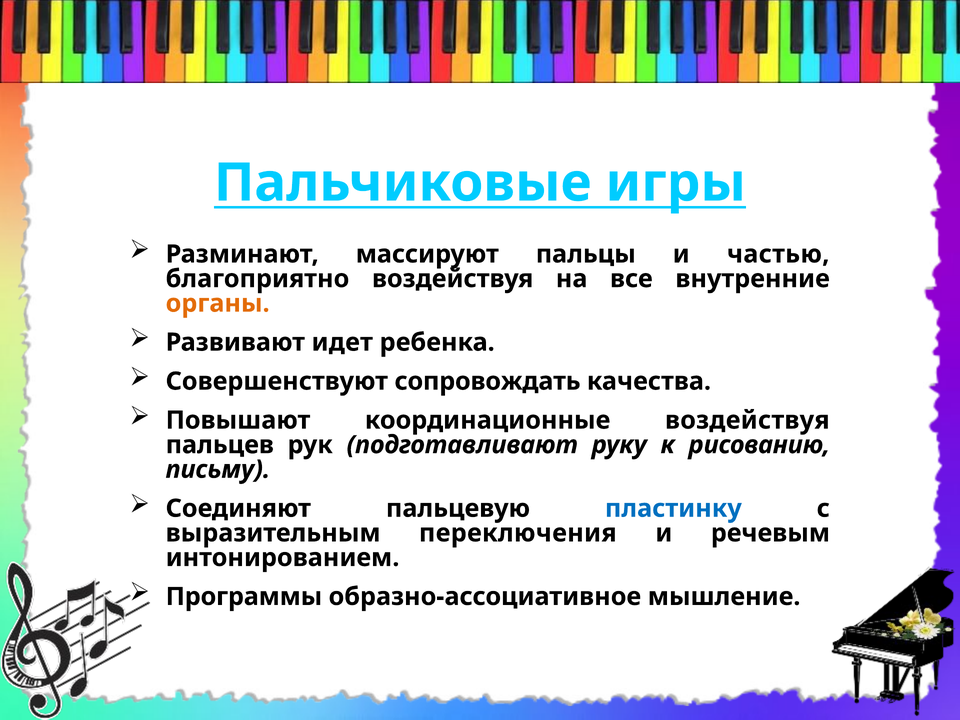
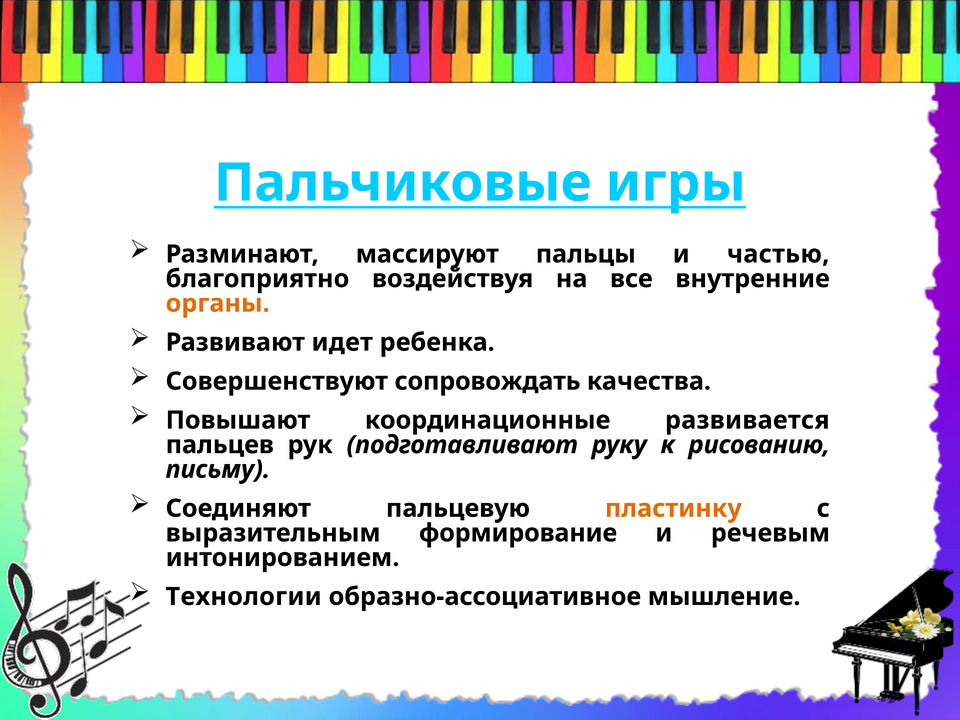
координационные воздействуя: воздействуя -> развивается
пластинку colour: blue -> orange
переключения: переключения -> формирование
Программы: Программы -> Технологии
